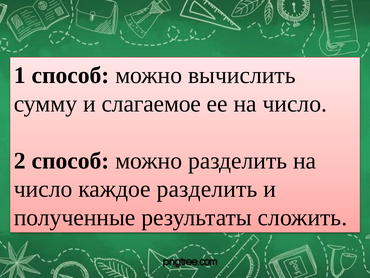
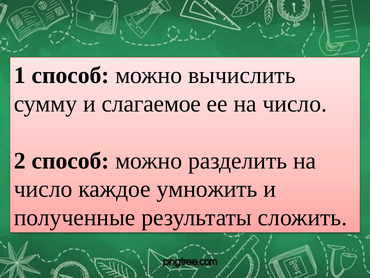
каждое разделить: разделить -> умножить
